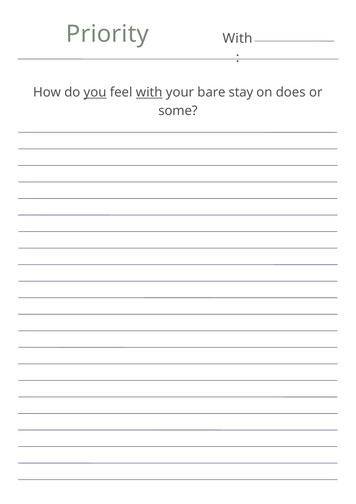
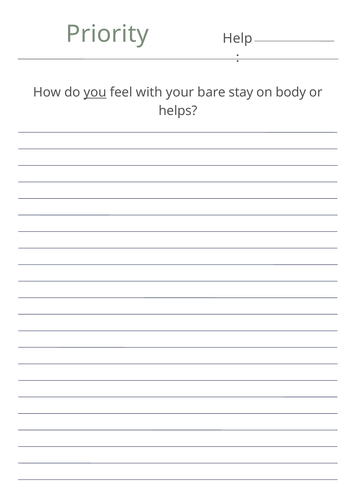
With at (238, 38): With -> Help
with at (149, 92) underline: present -> none
does: does -> body
some: some -> helps
